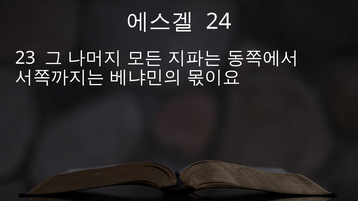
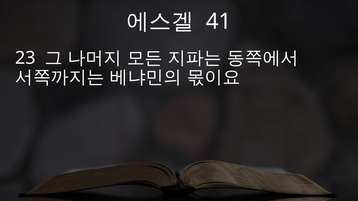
24: 24 -> 41
